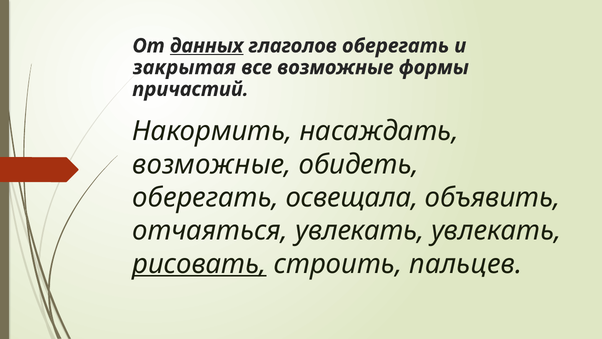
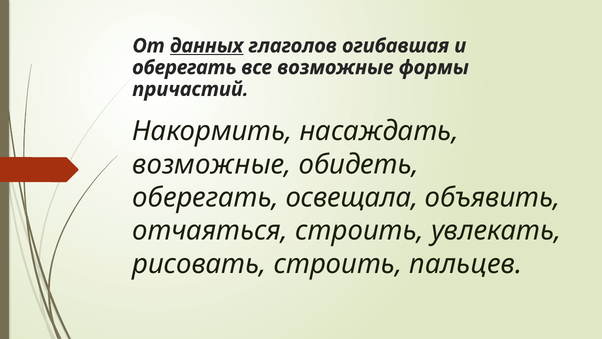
глаголов оберегать: оберегать -> огибавшая
закрытая at (184, 67): закрытая -> оберегать
отчаяться увлекать: увлекать -> строить
рисовать underline: present -> none
